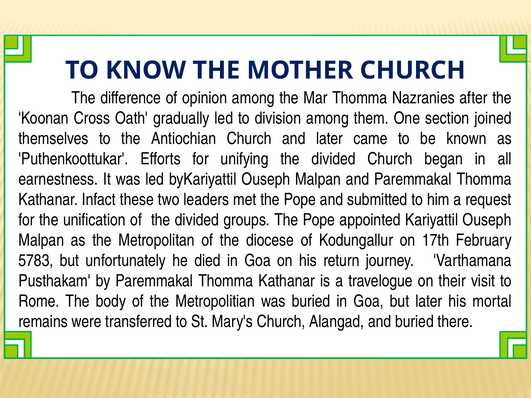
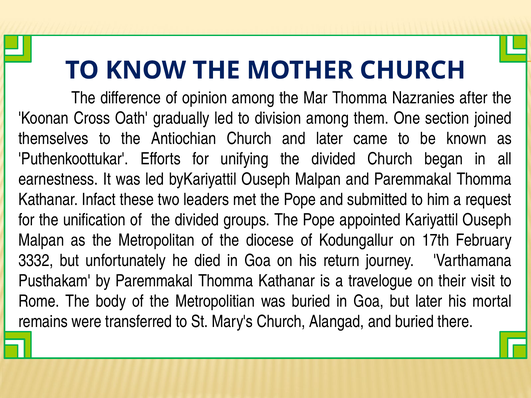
5783: 5783 -> 3332
